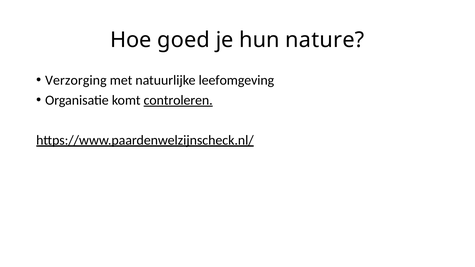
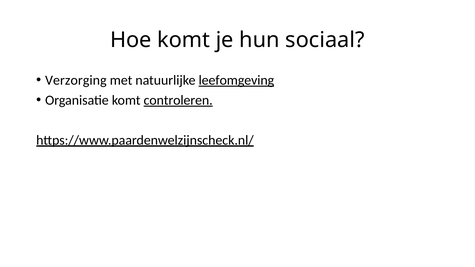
Hoe goed: goed -> komt
nature: nature -> sociaal
leefomgeving underline: none -> present
